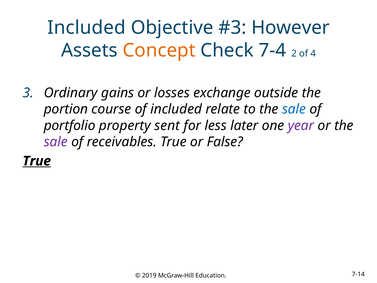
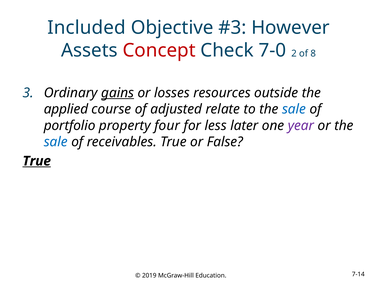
Concept colour: orange -> red
7-4: 7-4 -> 7-0
4: 4 -> 8
gains underline: none -> present
exchange: exchange -> resources
portion: portion -> applied
of included: included -> adjusted
sent: sent -> four
sale at (56, 142) colour: purple -> blue
